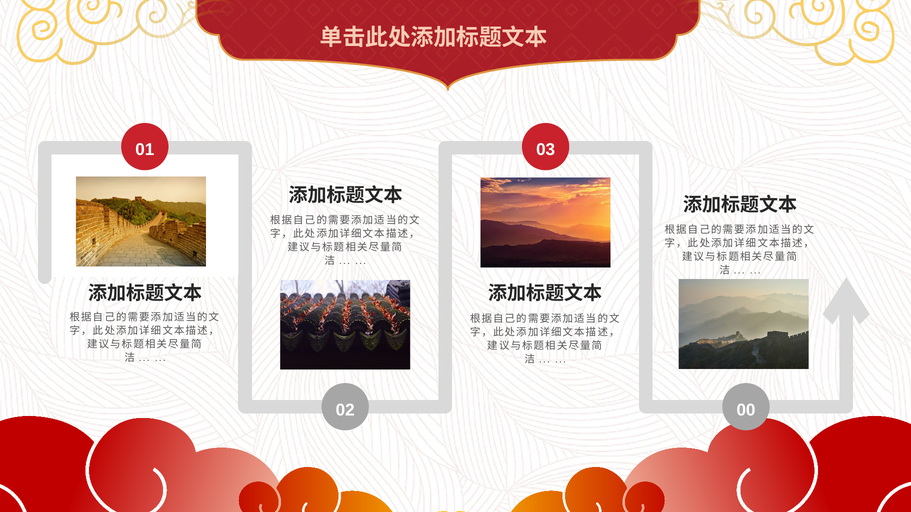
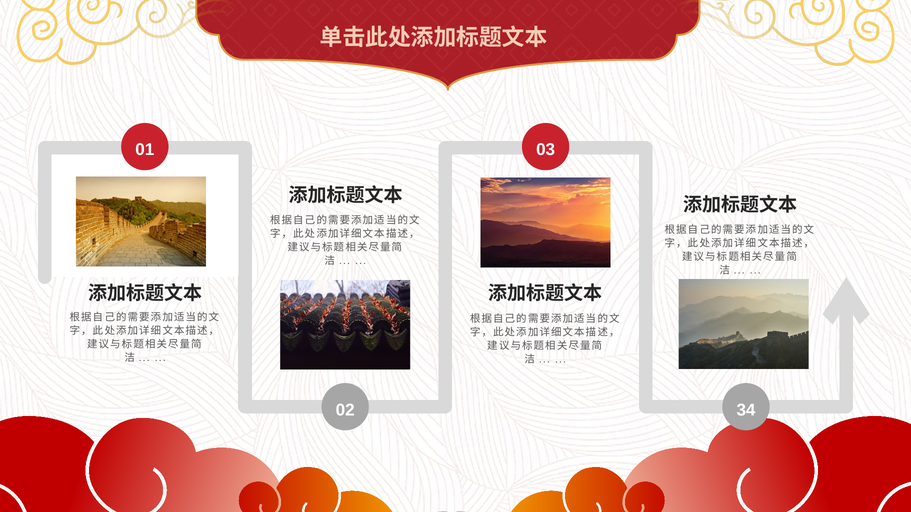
00: 00 -> 34
